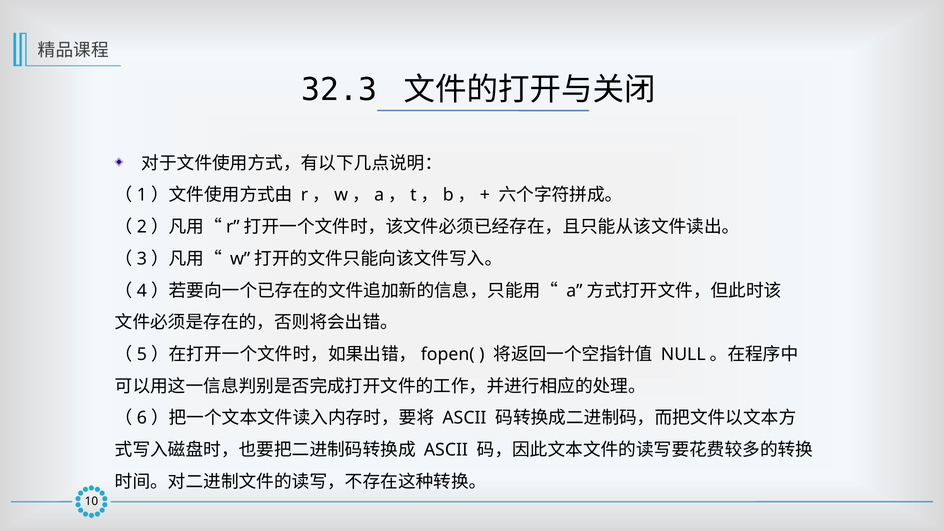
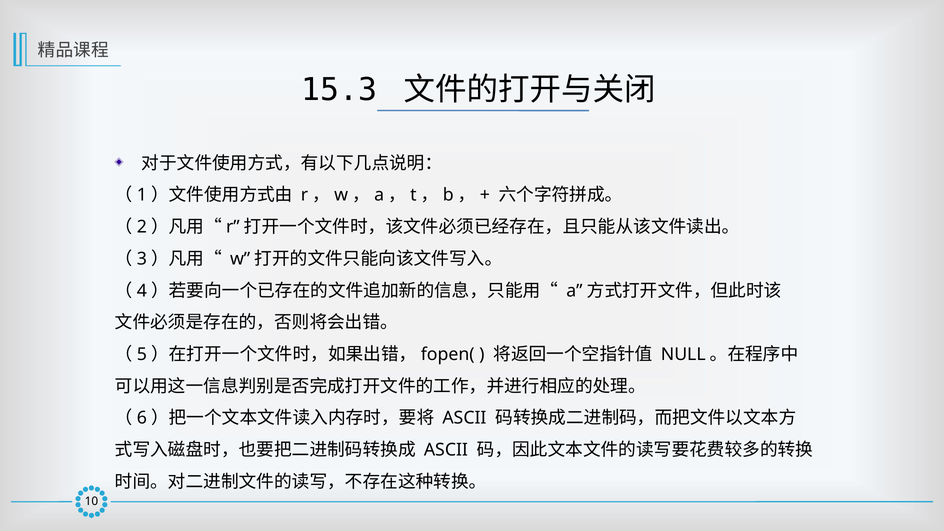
32.3: 32.3 -> 15.3
